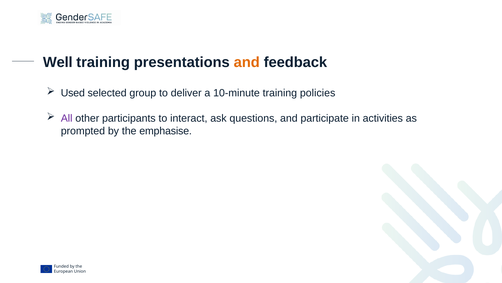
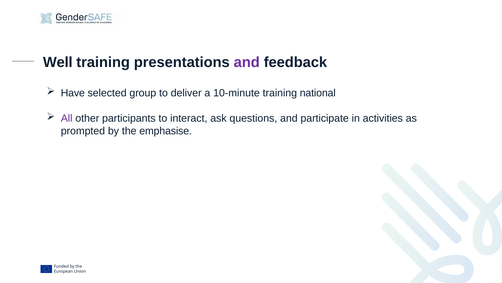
and at (247, 62) colour: orange -> purple
Used: Used -> Have
policies: policies -> national
